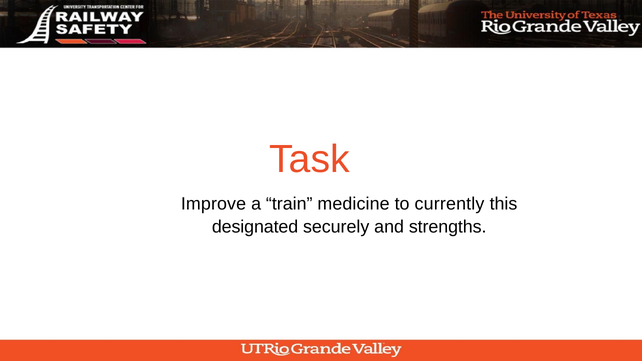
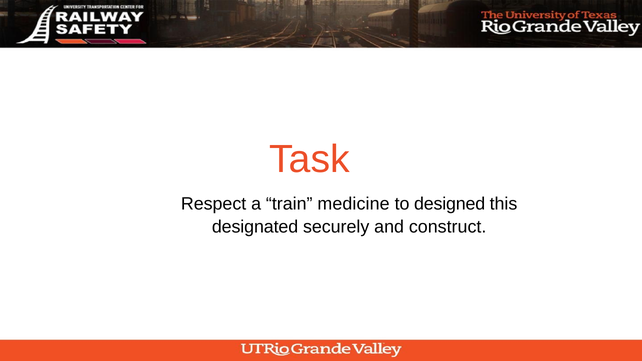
Improve: Improve -> Respect
currently: currently -> designed
strengths: strengths -> construct
